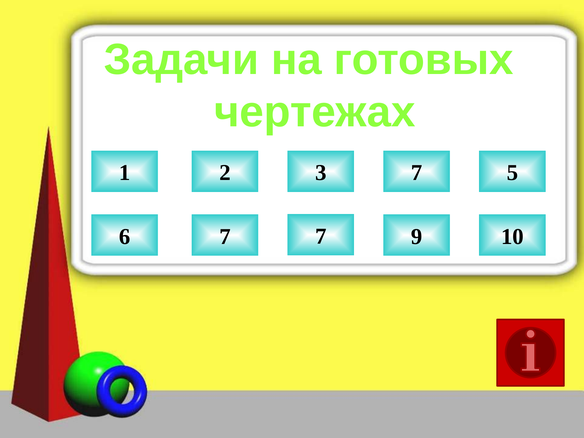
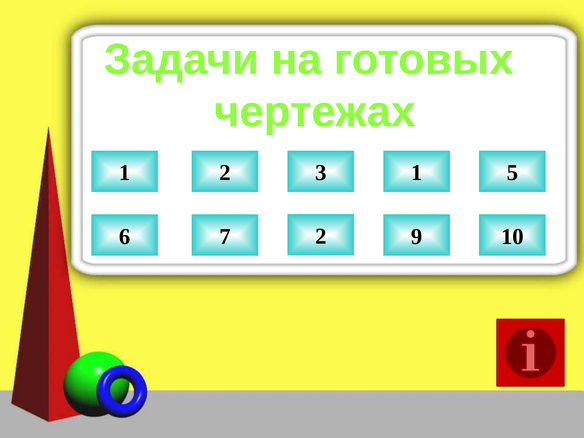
3 7: 7 -> 1
7 7: 7 -> 2
